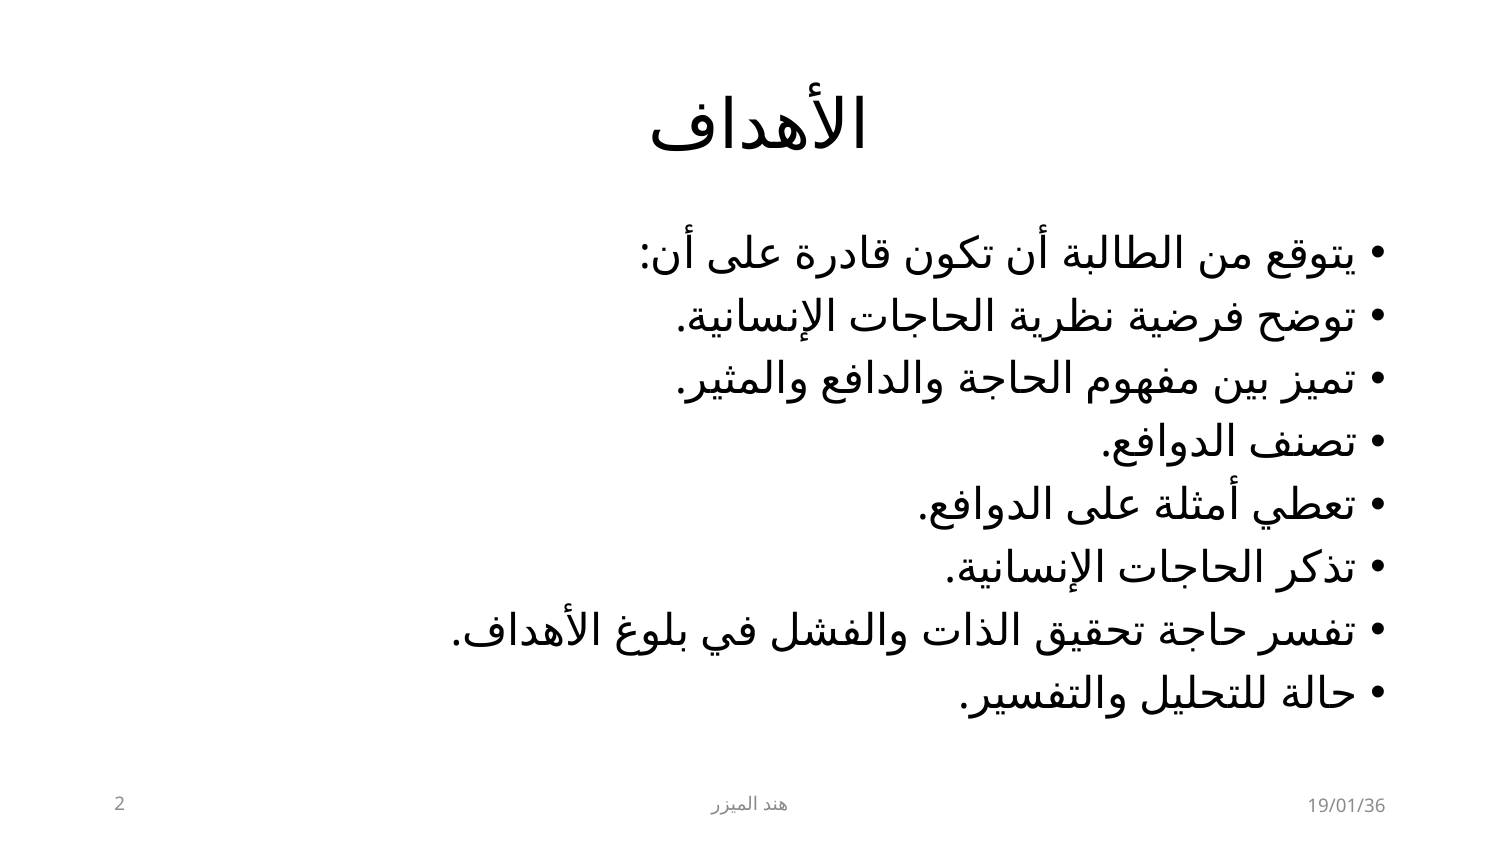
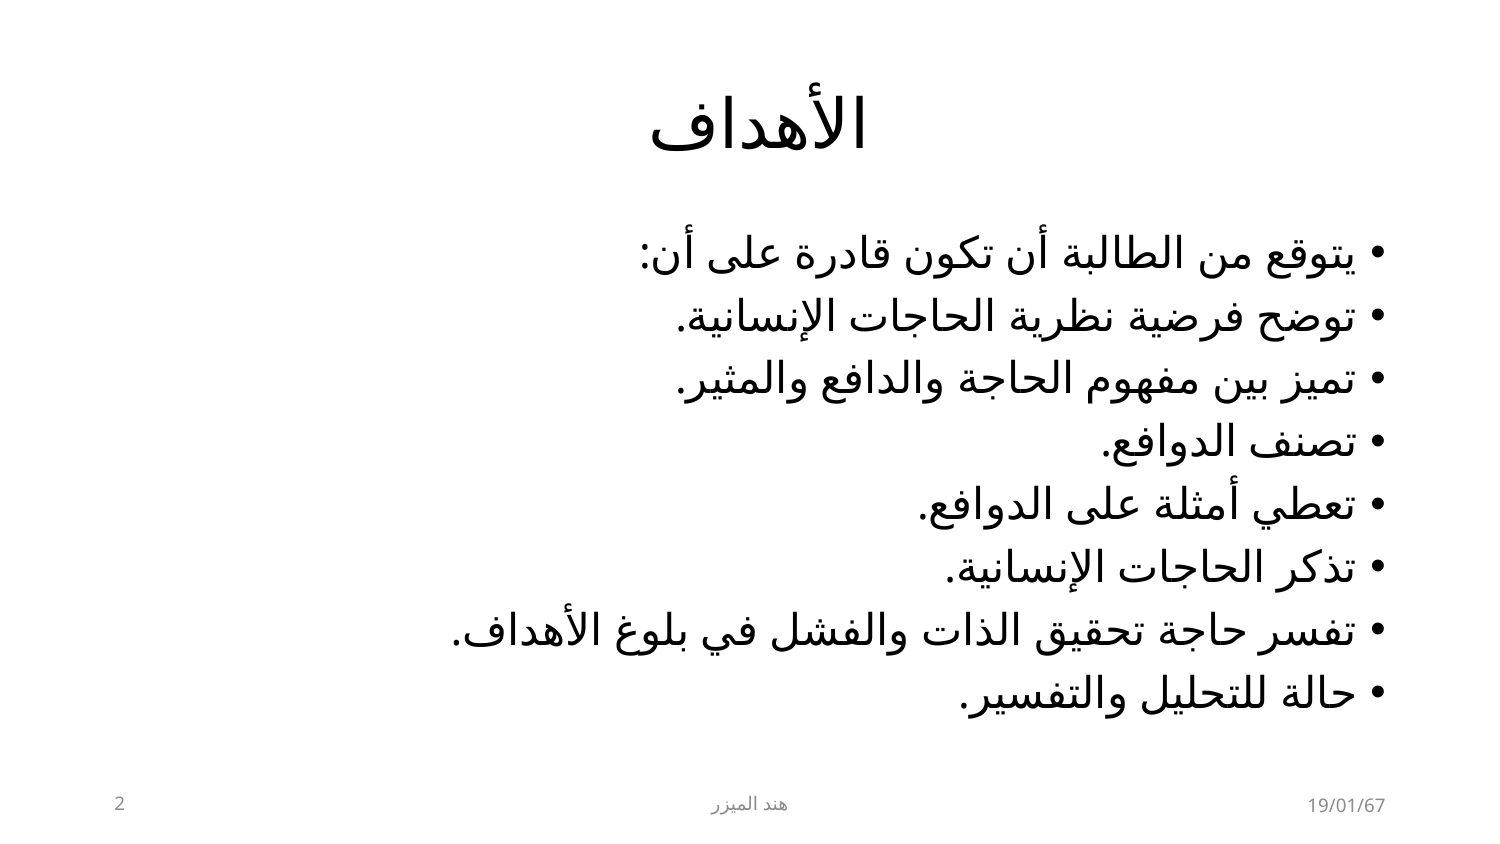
19/01/36: 19/01/36 -> 19/01/67
